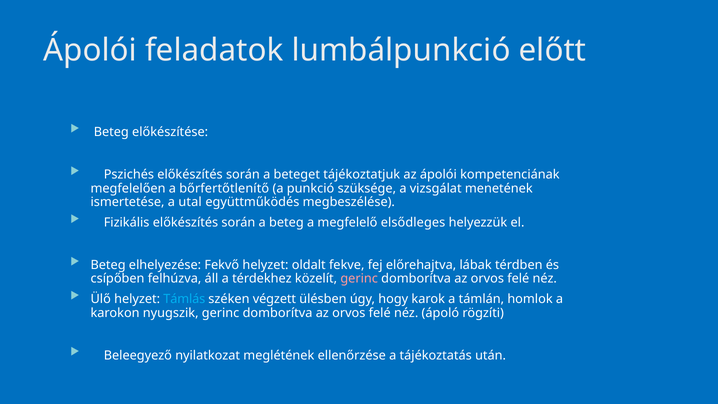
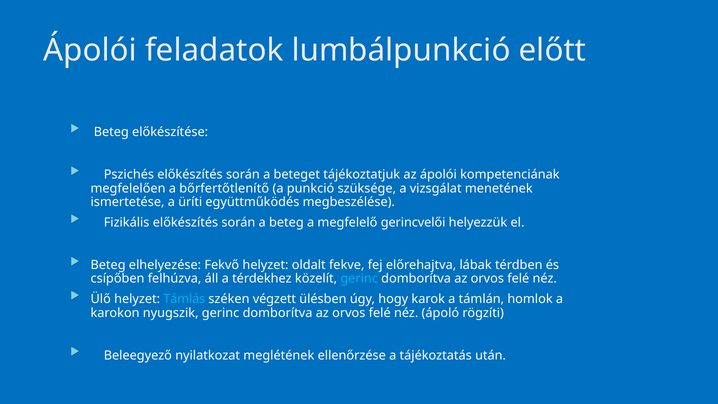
utal: utal -> üríti
elsődleges: elsődleges -> gerincvelői
gerinc at (359, 279) colour: pink -> light blue
